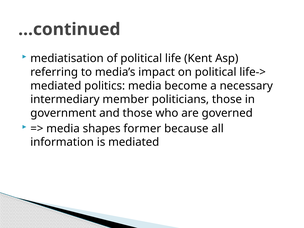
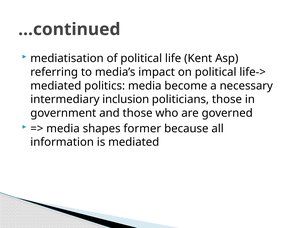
member: member -> inclusion
